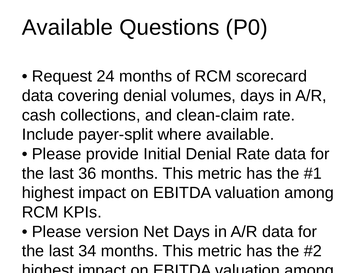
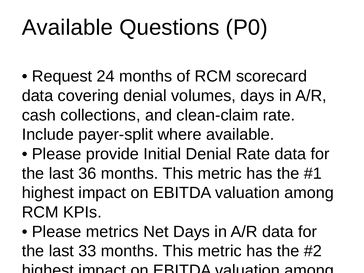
version: version -> metrics
34: 34 -> 33
